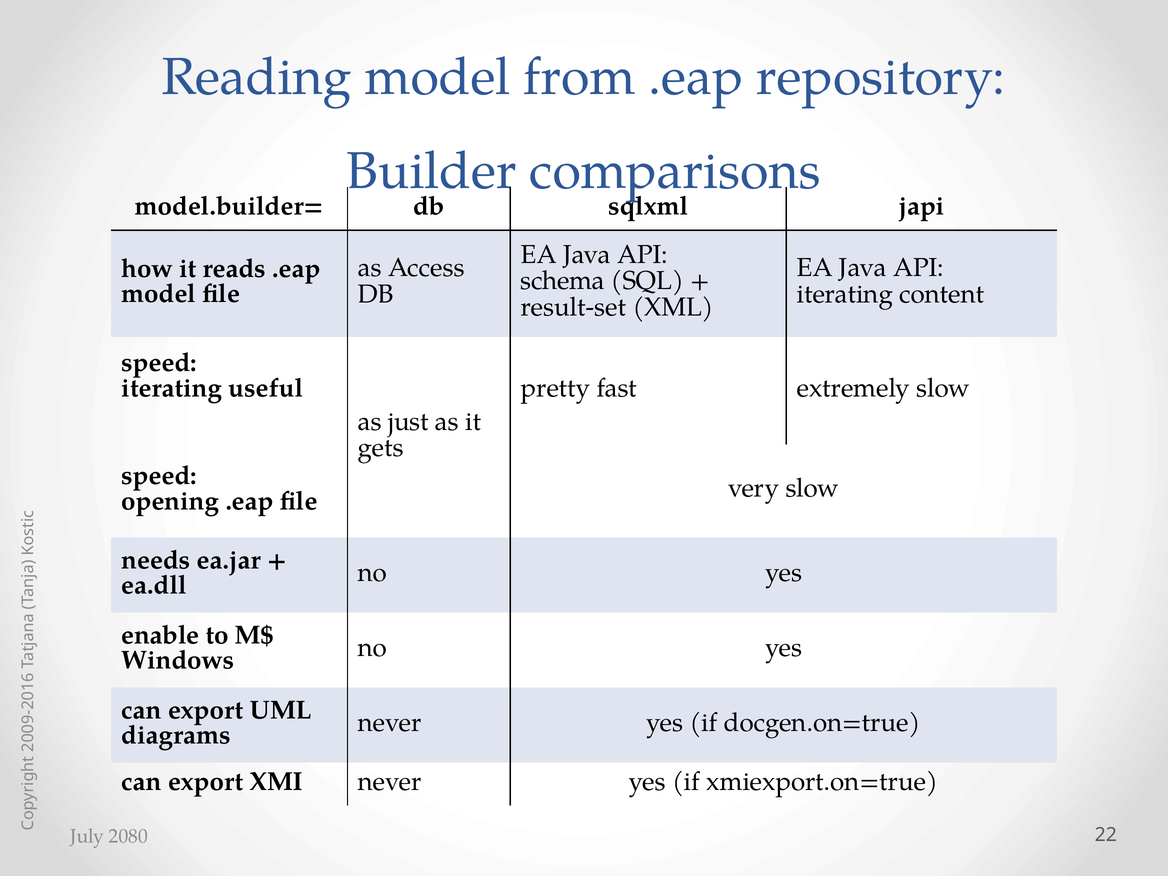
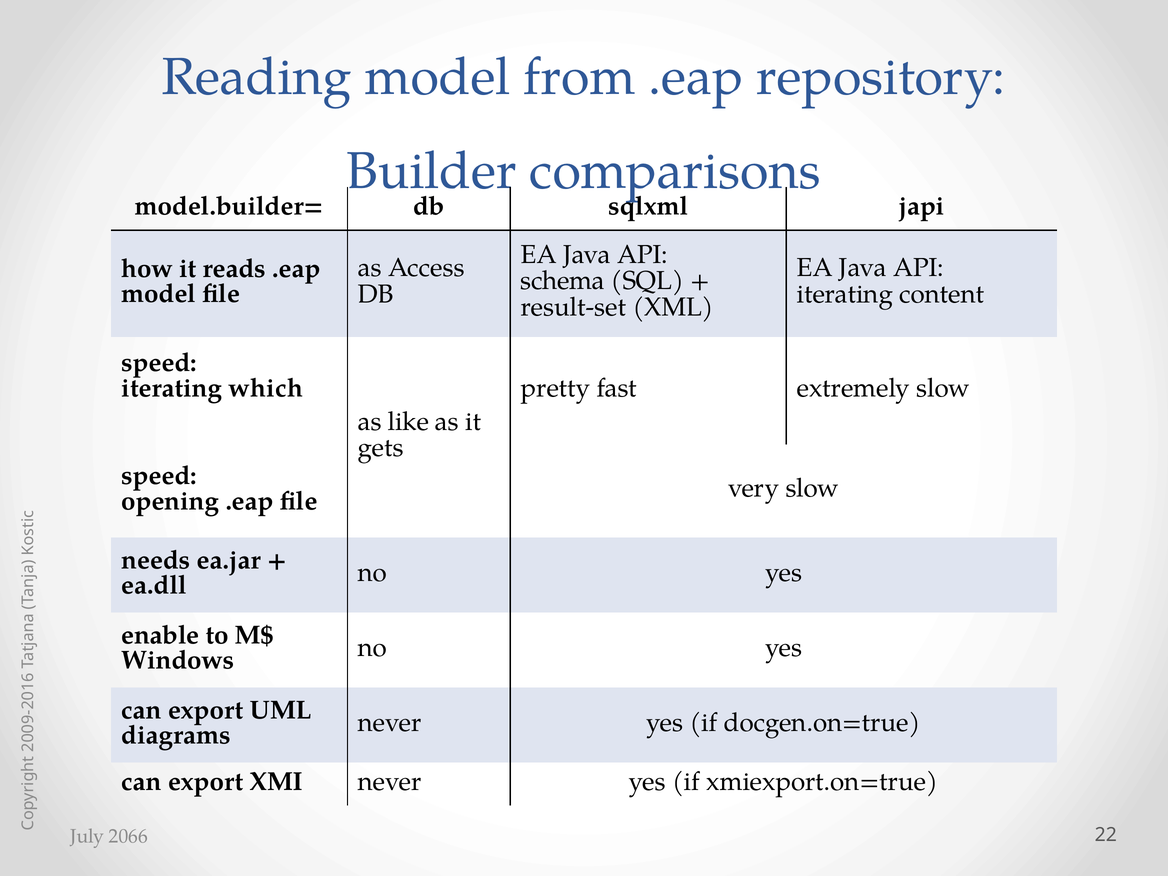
useful: useful -> which
just: just -> like
2080: 2080 -> 2066
